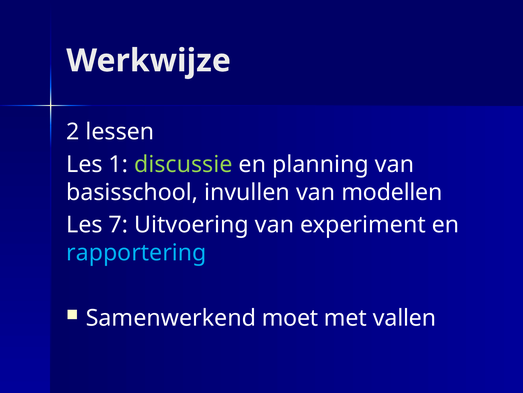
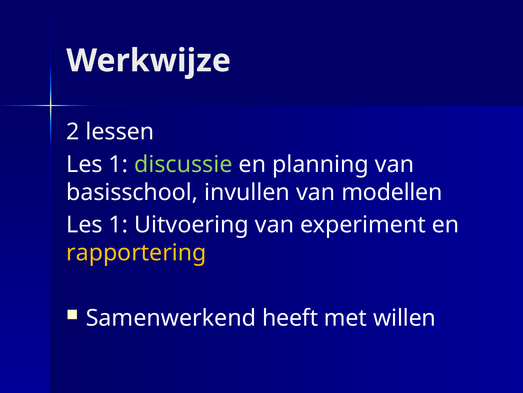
7 at (118, 225): 7 -> 1
rapportering colour: light blue -> yellow
moet: moet -> heeft
vallen: vallen -> willen
